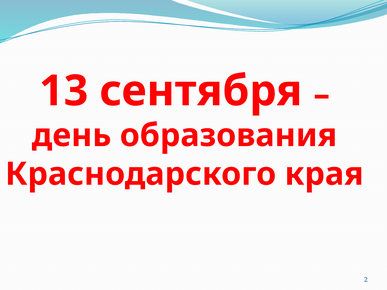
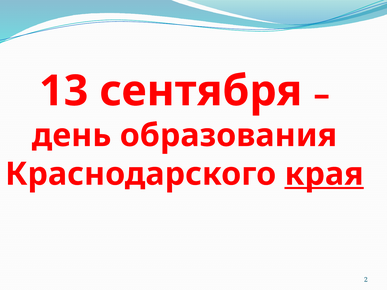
края underline: none -> present
